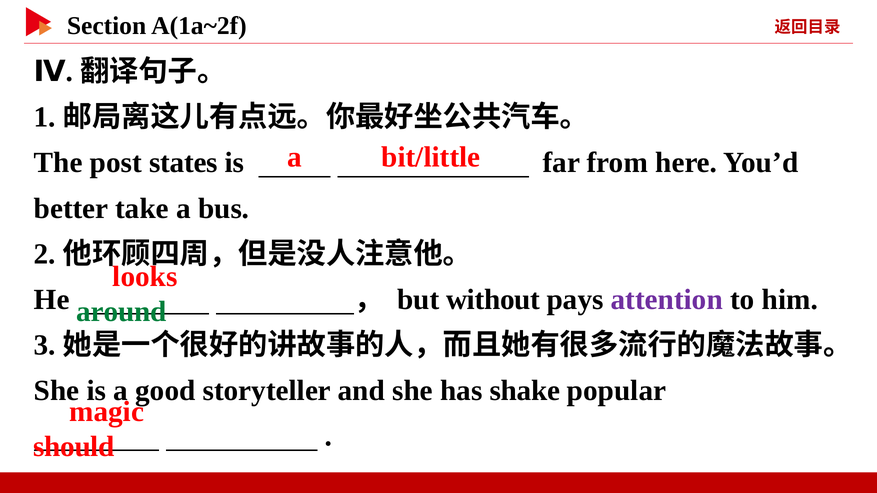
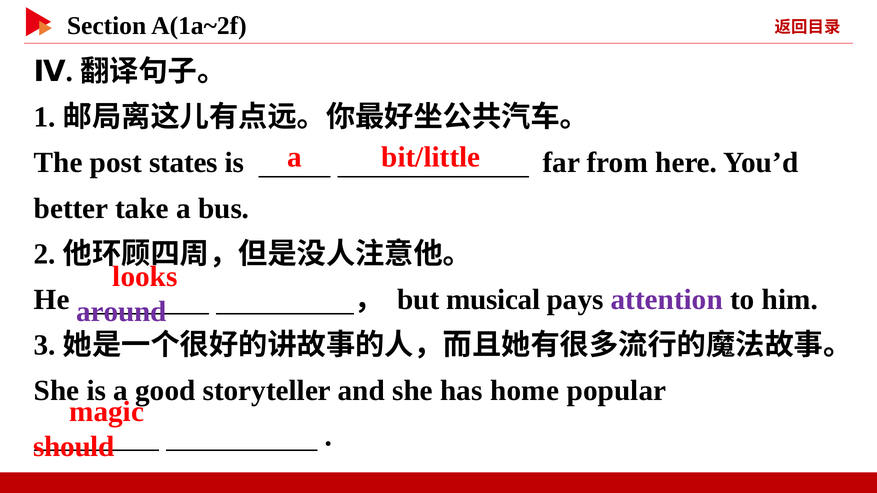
without: without -> musical
around colour: green -> purple
shake: shake -> home
